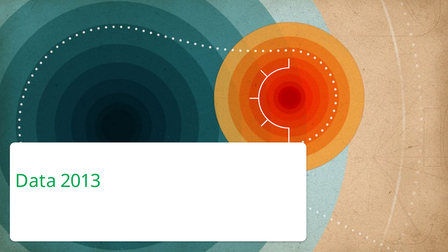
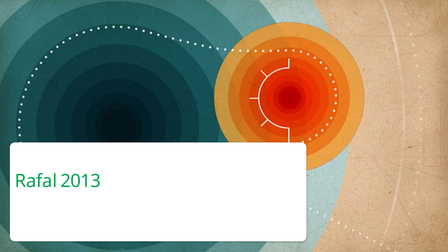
Data at (36, 181): Data -> Rafal
